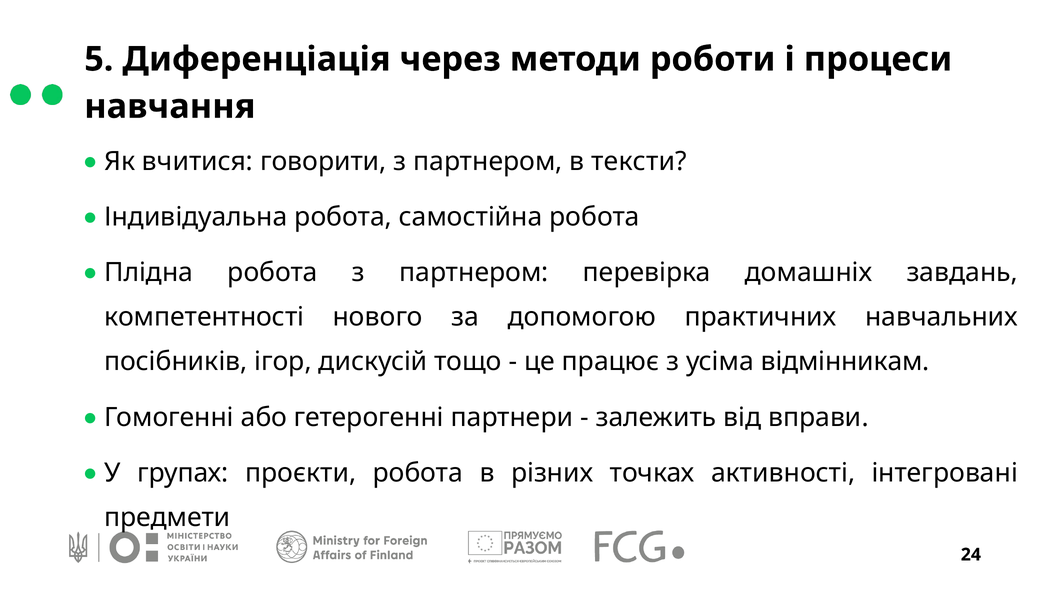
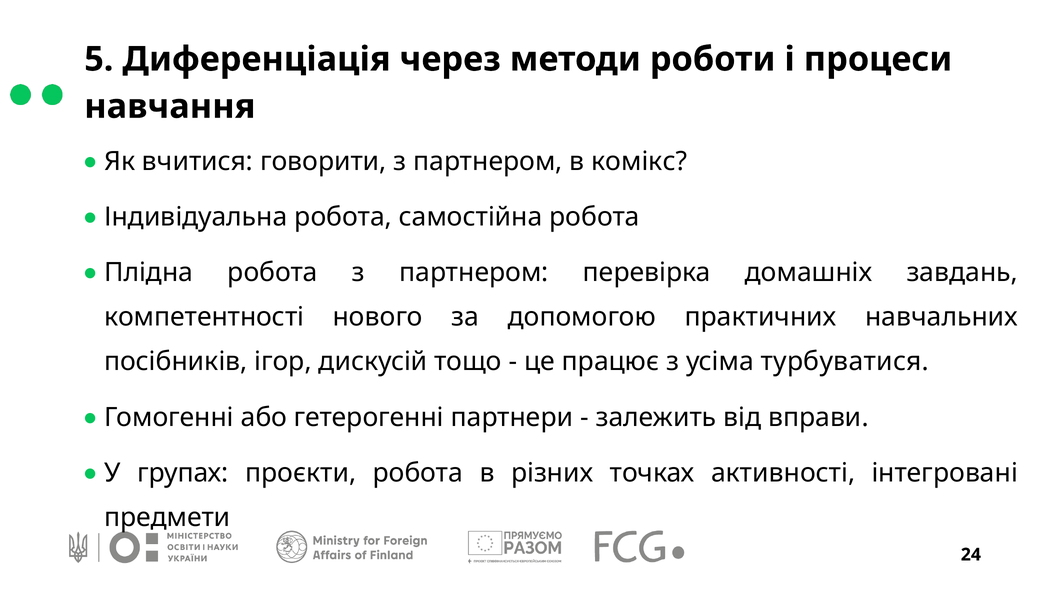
тексти: тексти -> комікс
відмінникам: відмінникам -> турбуватися
